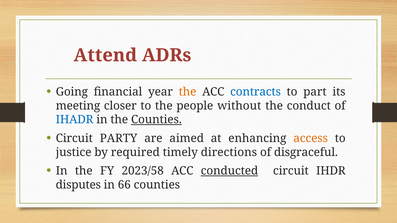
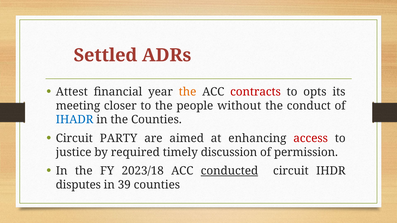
Attend: Attend -> Settled
Going: Going -> Attest
contracts colour: blue -> red
part: part -> opts
Counties at (156, 120) underline: present -> none
access colour: orange -> red
directions: directions -> discussion
disgraceful: disgraceful -> permission
2023/58: 2023/58 -> 2023/18
66: 66 -> 39
